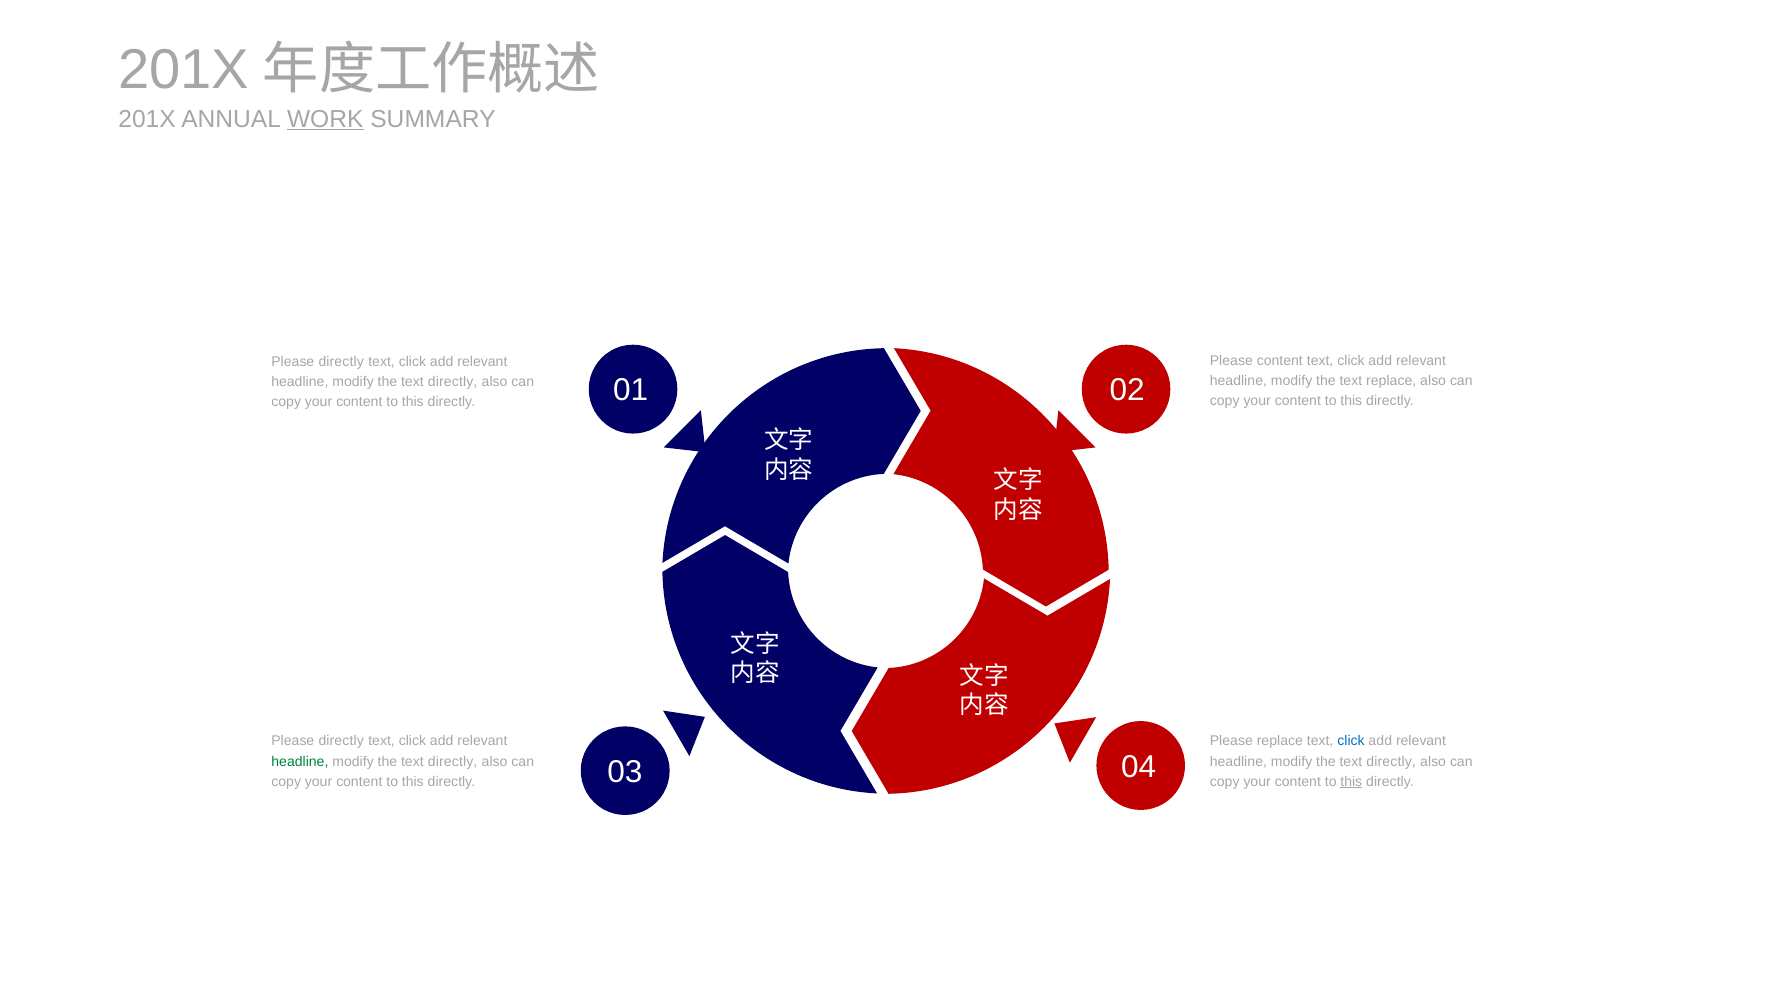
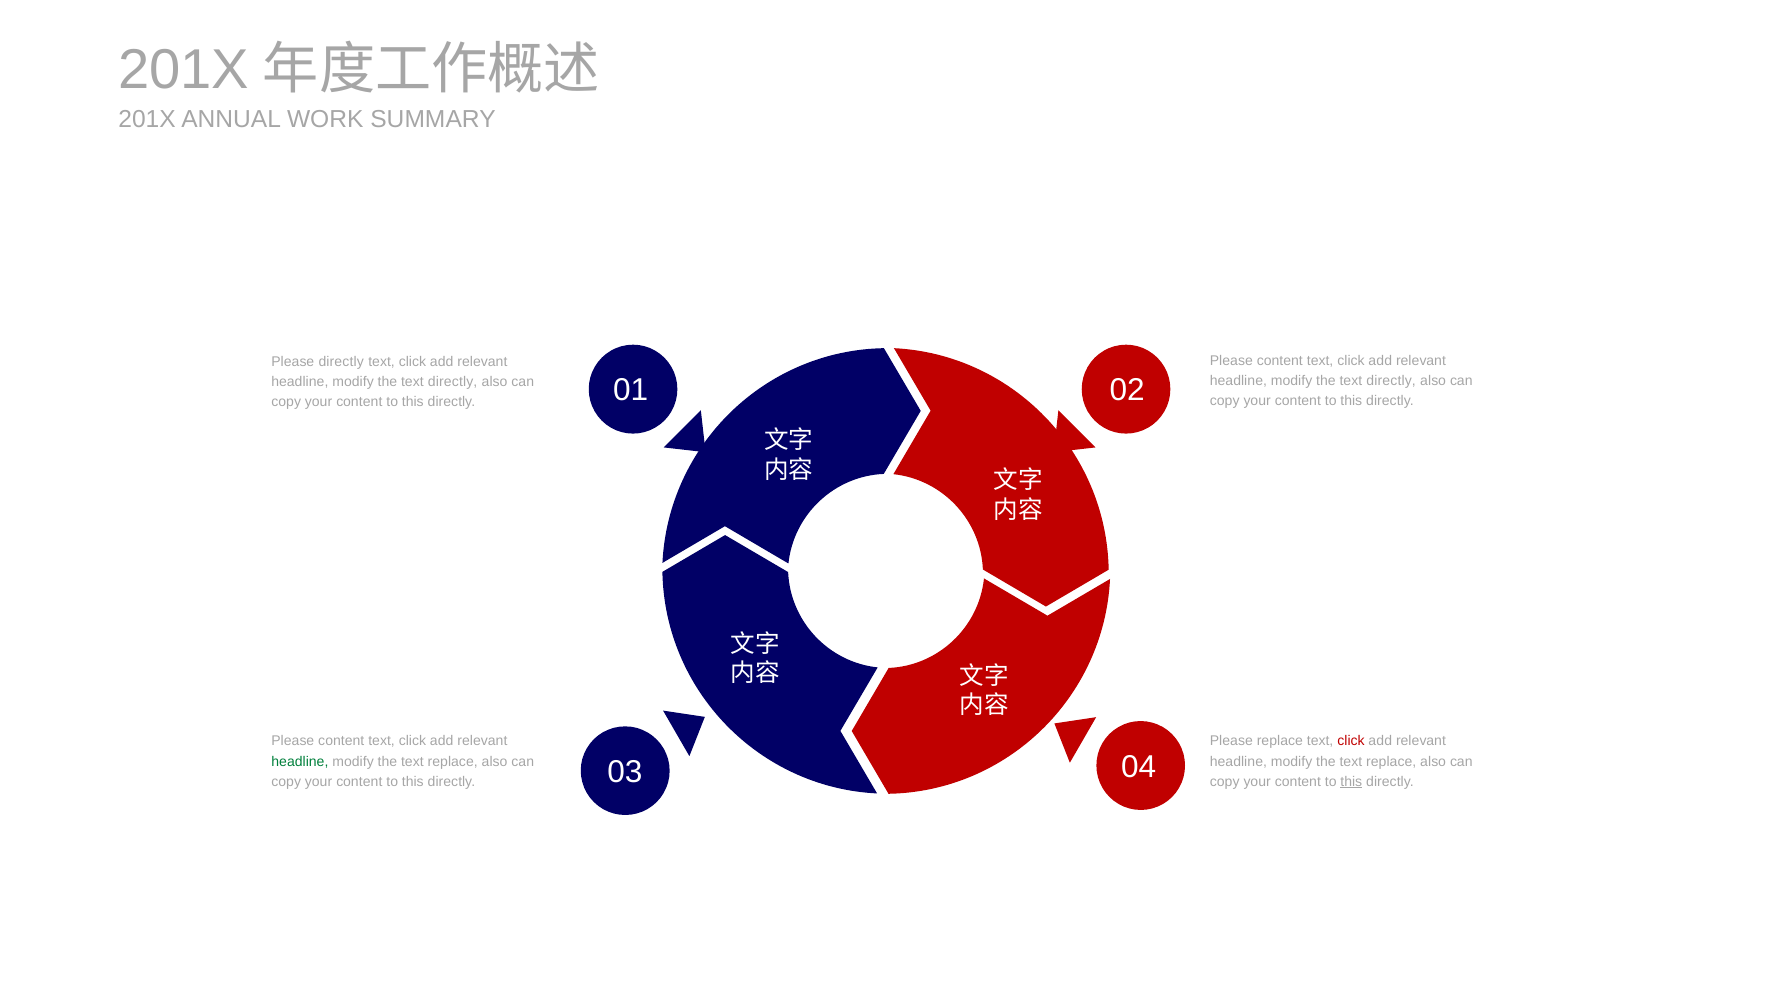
WORK underline: present -> none
replace at (1391, 381): replace -> directly
directly at (341, 741): directly -> content
click at (1351, 741) colour: blue -> red
directly at (453, 761): directly -> replace
directly at (1391, 761): directly -> replace
